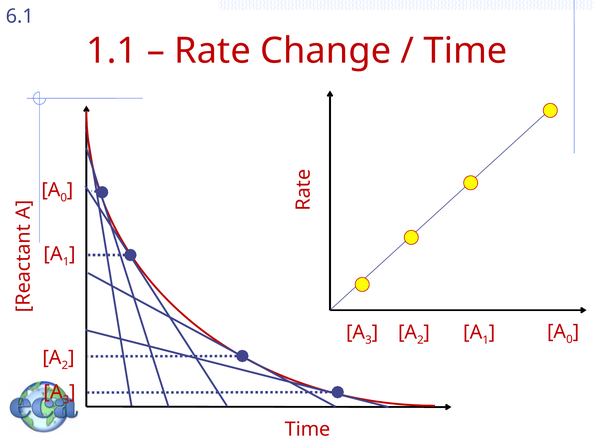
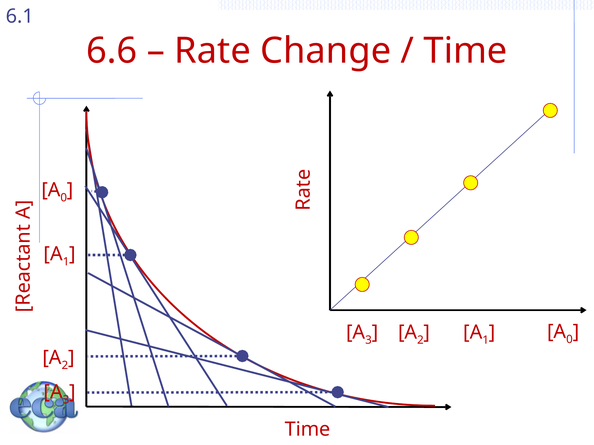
1.1: 1.1 -> 6.6
